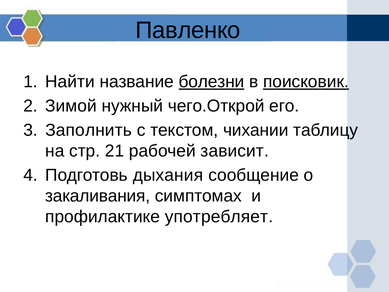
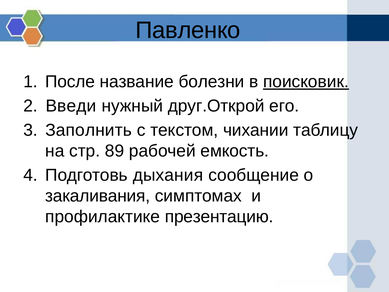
Найти: Найти -> После
болезни underline: present -> none
Зимой: Зимой -> Введи
чего.Открой: чего.Открой -> друг.Открой
21: 21 -> 89
зависит: зависит -> емкость
употребляет: употребляет -> презентацию
